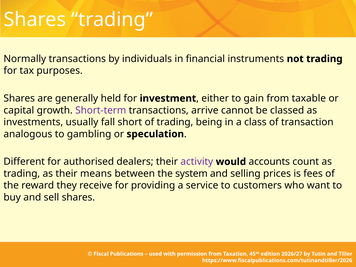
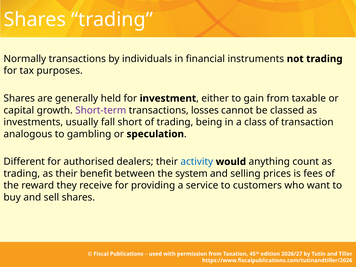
arrive: arrive -> losses
activity colour: purple -> blue
accounts: accounts -> anything
means: means -> benefit
